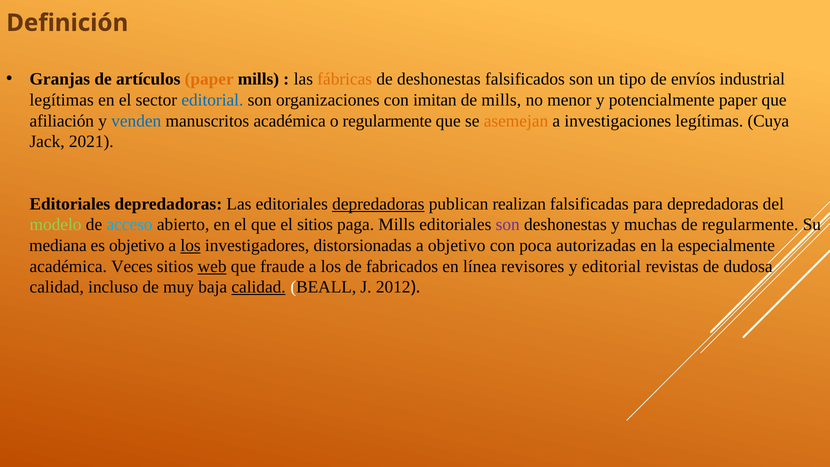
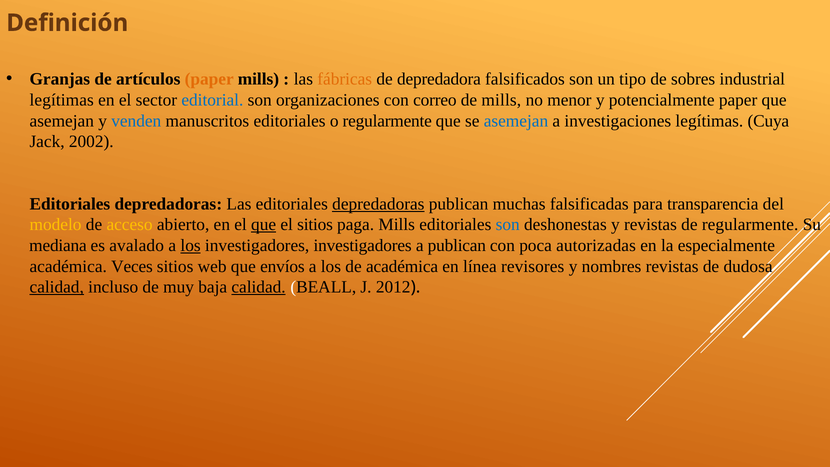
de deshonestas: deshonestas -> depredadora
envíos: envíos -> sobres
imitan: imitan -> correo
afiliación at (62, 121): afiliación -> asemejan
manuscritos académica: académica -> editoriales
asemejan at (516, 121) colour: orange -> blue
2021: 2021 -> 2002
realizan: realizan -> muchas
para depredadoras: depredadoras -> transparencia
modelo colour: light green -> yellow
acceso colour: light blue -> yellow
que at (264, 225) underline: none -> present
son at (508, 225) colour: purple -> blue
y muchas: muchas -> revistas
es objetivo: objetivo -> avalado
investigadores distorsionadas: distorsionadas -> investigadores
a objetivo: objetivo -> publican
web underline: present -> none
fraude: fraude -> envíos
de fabricados: fabricados -> académica
y editorial: editorial -> nombres
calidad at (57, 287) underline: none -> present
